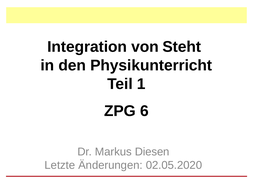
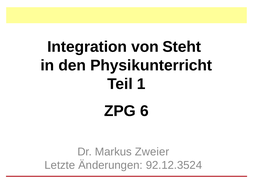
Diesen: Diesen -> Zweier
02.05.2020: 02.05.2020 -> 92.12.3524
